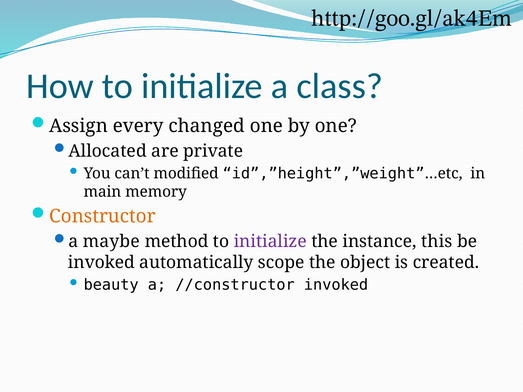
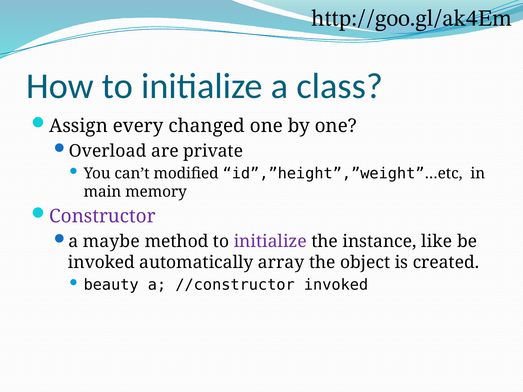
Allocated: Allocated -> Overload
Constructor colour: orange -> purple
this: this -> like
scope: scope -> array
